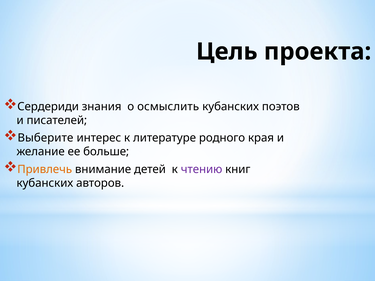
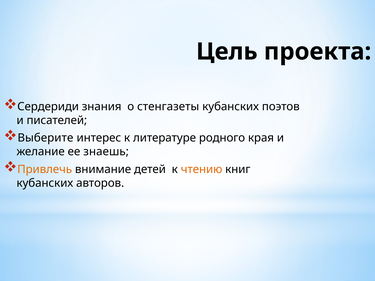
осмыслить: осмыслить -> стенгазеты
больше: больше -> знаешь
чтению colour: purple -> orange
